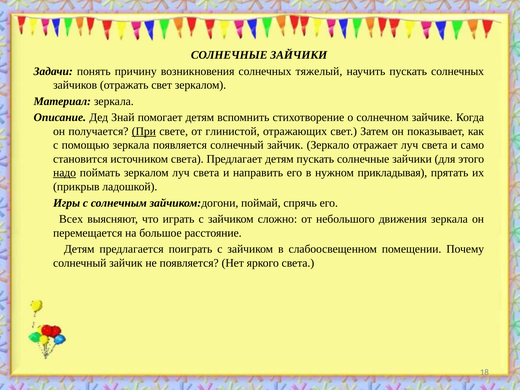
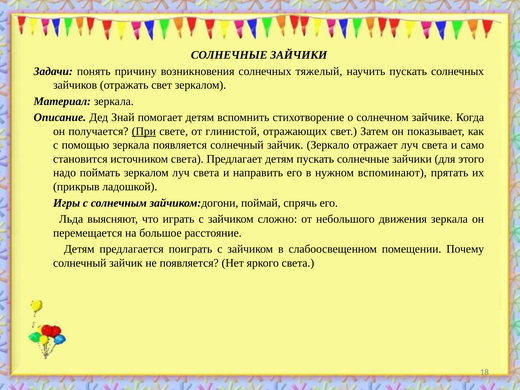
надо underline: present -> none
прикладывая: прикладывая -> вспоминают
Всех: Всех -> Льда
